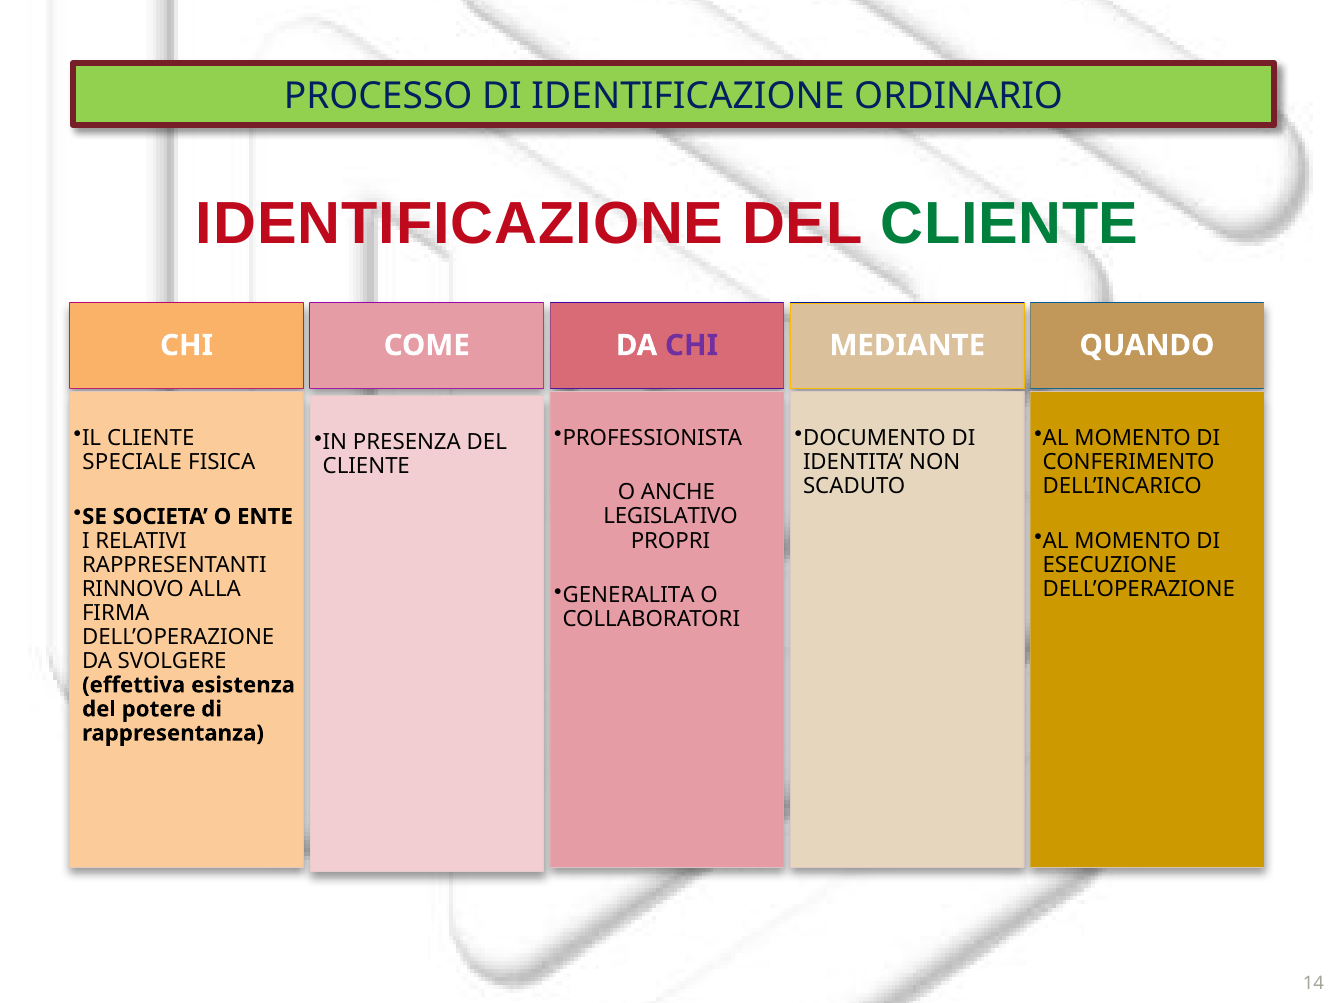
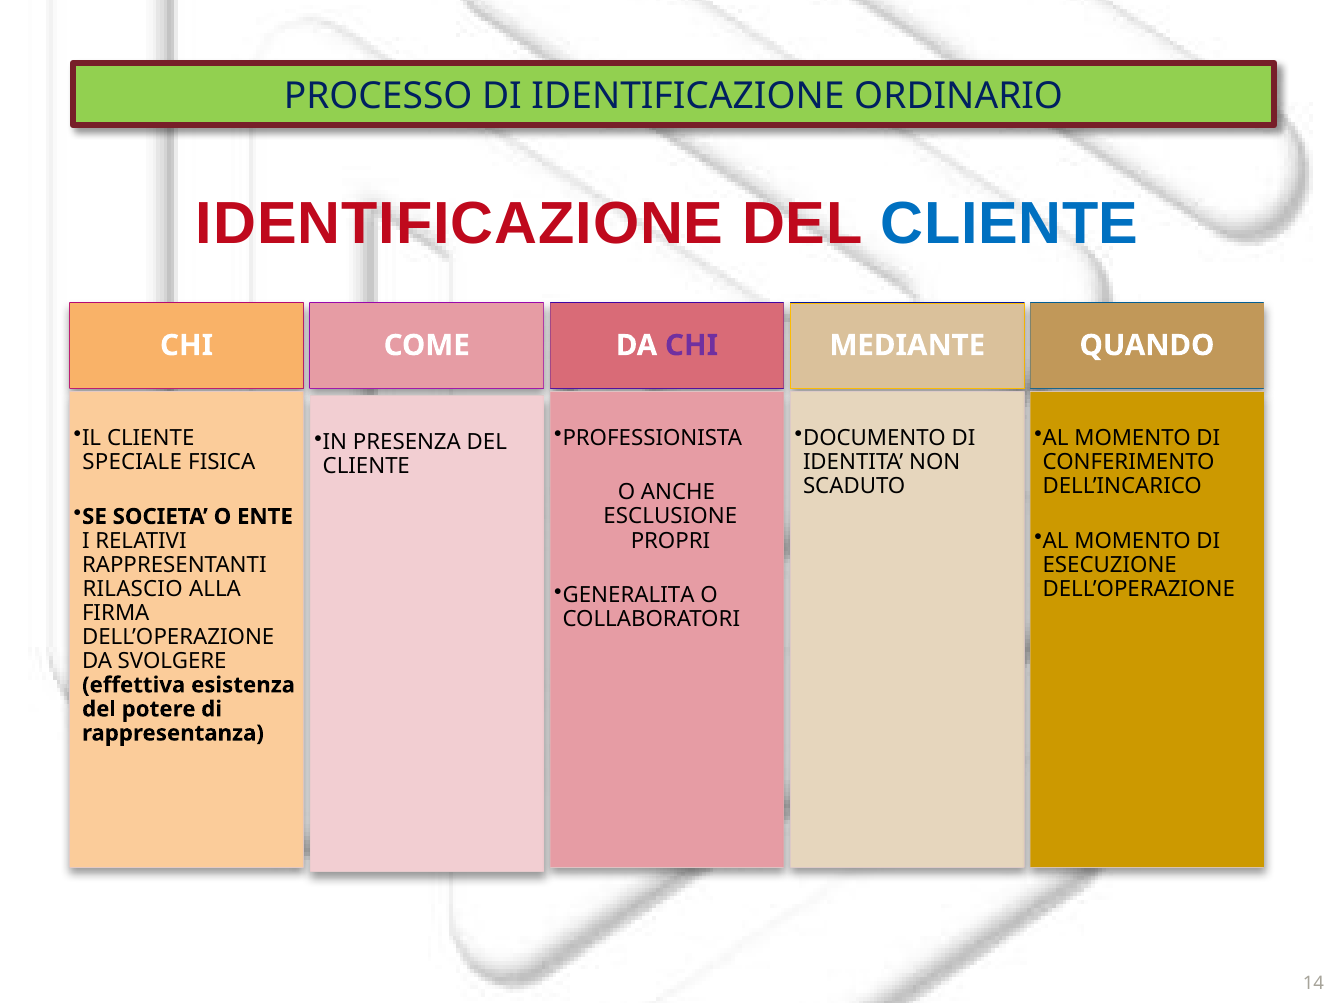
CLIENTE at (1010, 224) colour: green -> blue
LEGISLATIVO: LEGISLATIVO -> ESCLUSIONE
RINNOVO: RINNOVO -> RILASCIO
